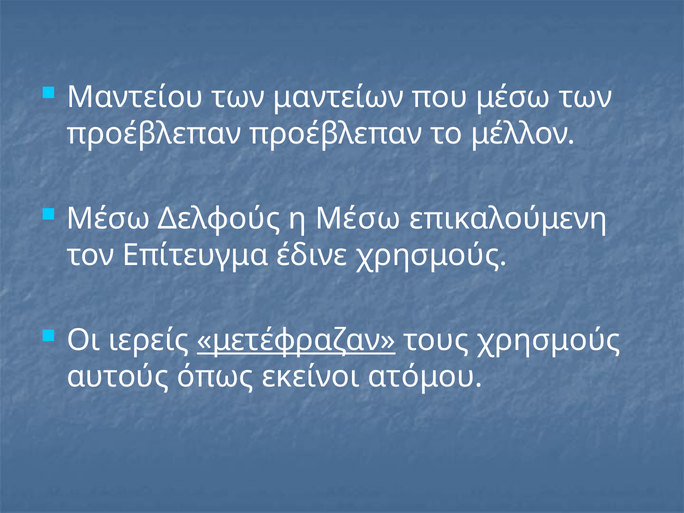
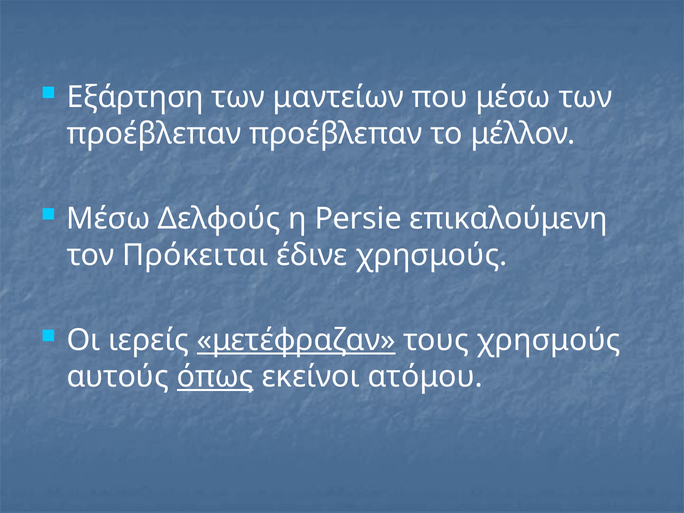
Μαντείου: Μαντείου -> Εξάρτηση
η Μέσω: Μέσω -> Persie
Επίτευγμα: Επίτευγμα -> Πρόκειται
όπως underline: none -> present
